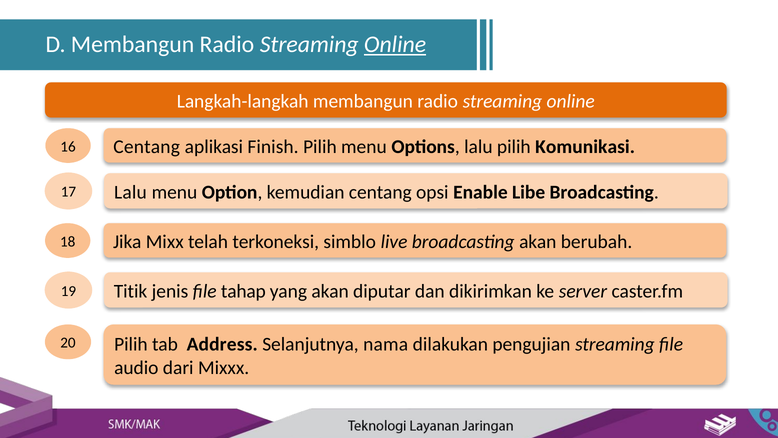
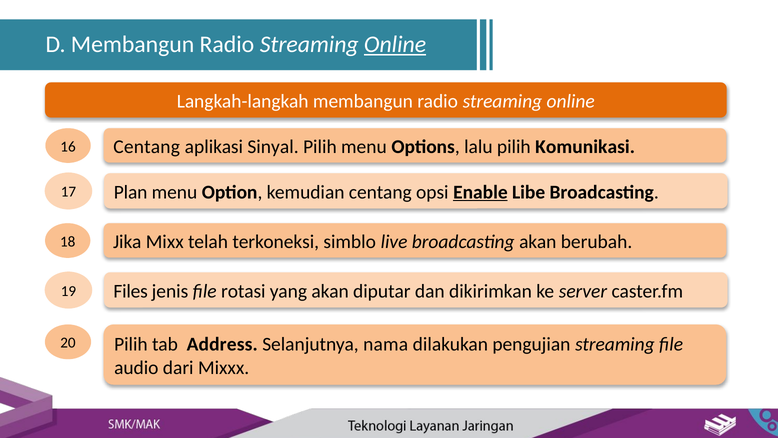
Finish: Finish -> Sinyal
Lalu at (130, 192): Lalu -> Plan
Enable underline: none -> present
Titik: Titik -> Files
tahap: tahap -> rotasi
